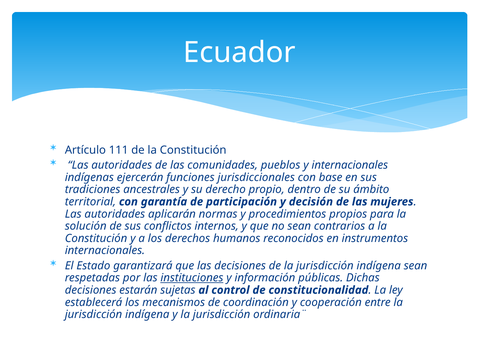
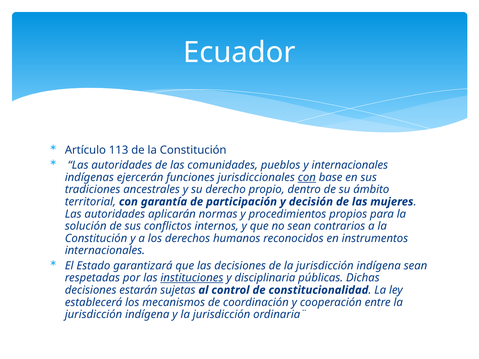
111: 111 -> 113
con at (307, 177) underline: none -> present
información: información -> disciplinaria
